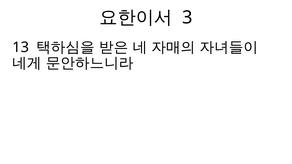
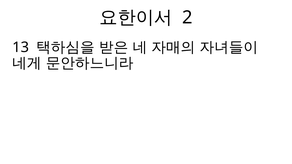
3: 3 -> 2
